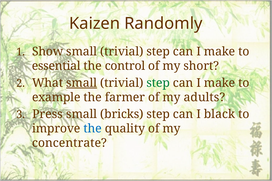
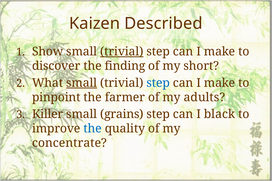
Randomly: Randomly -> Described
trivial at (122, 51) underline: none -> present
essential: essential -> discover
control: control -> finding
step at (158, 83) colour: green -> blue
example: example -> pinpoint
Press: Press -> Killer
bricks: bricks -> grains
